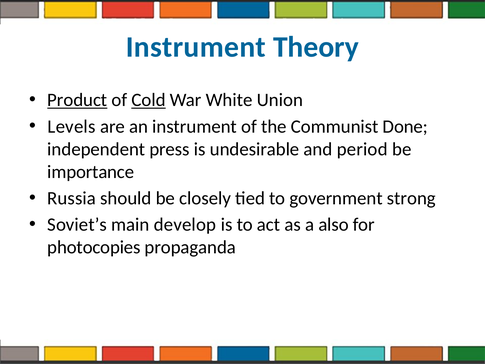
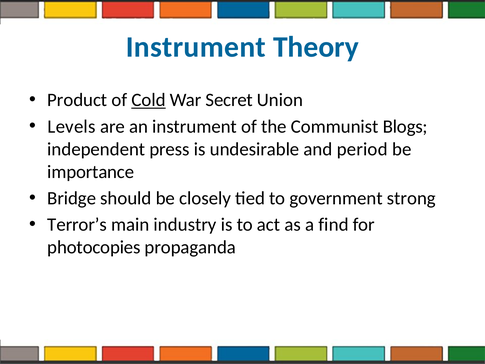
Product underline: present -> none
White: White -> Secret
Done: Done -> Blogs
Russia: Russia -> Bridge
Soviet’s: Soviet’s -> Terror’s
develop: develop -> industry
also: also -> find
